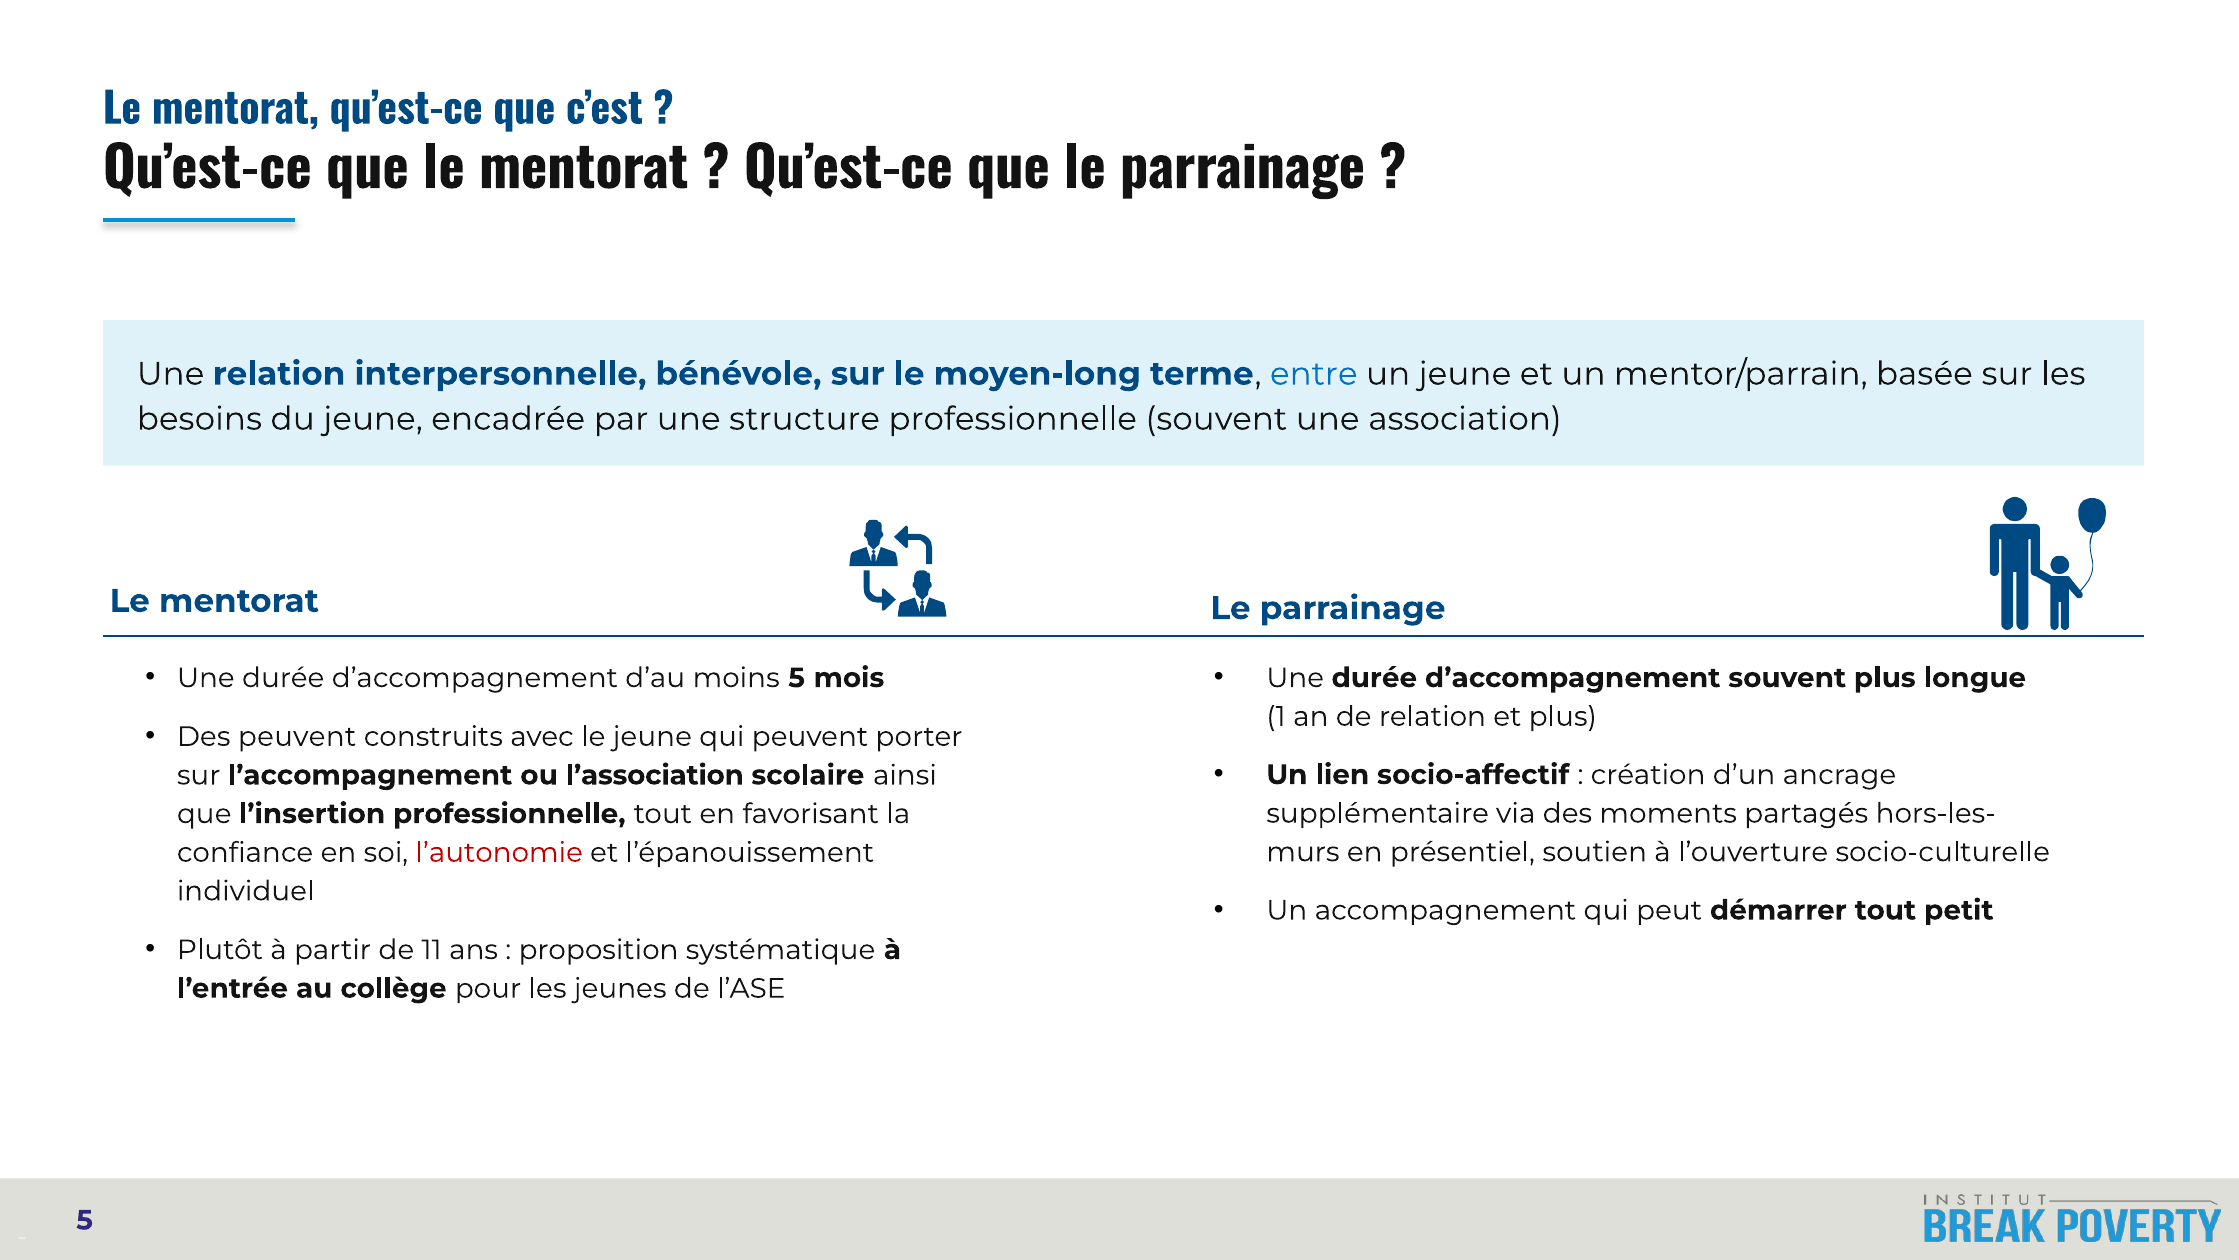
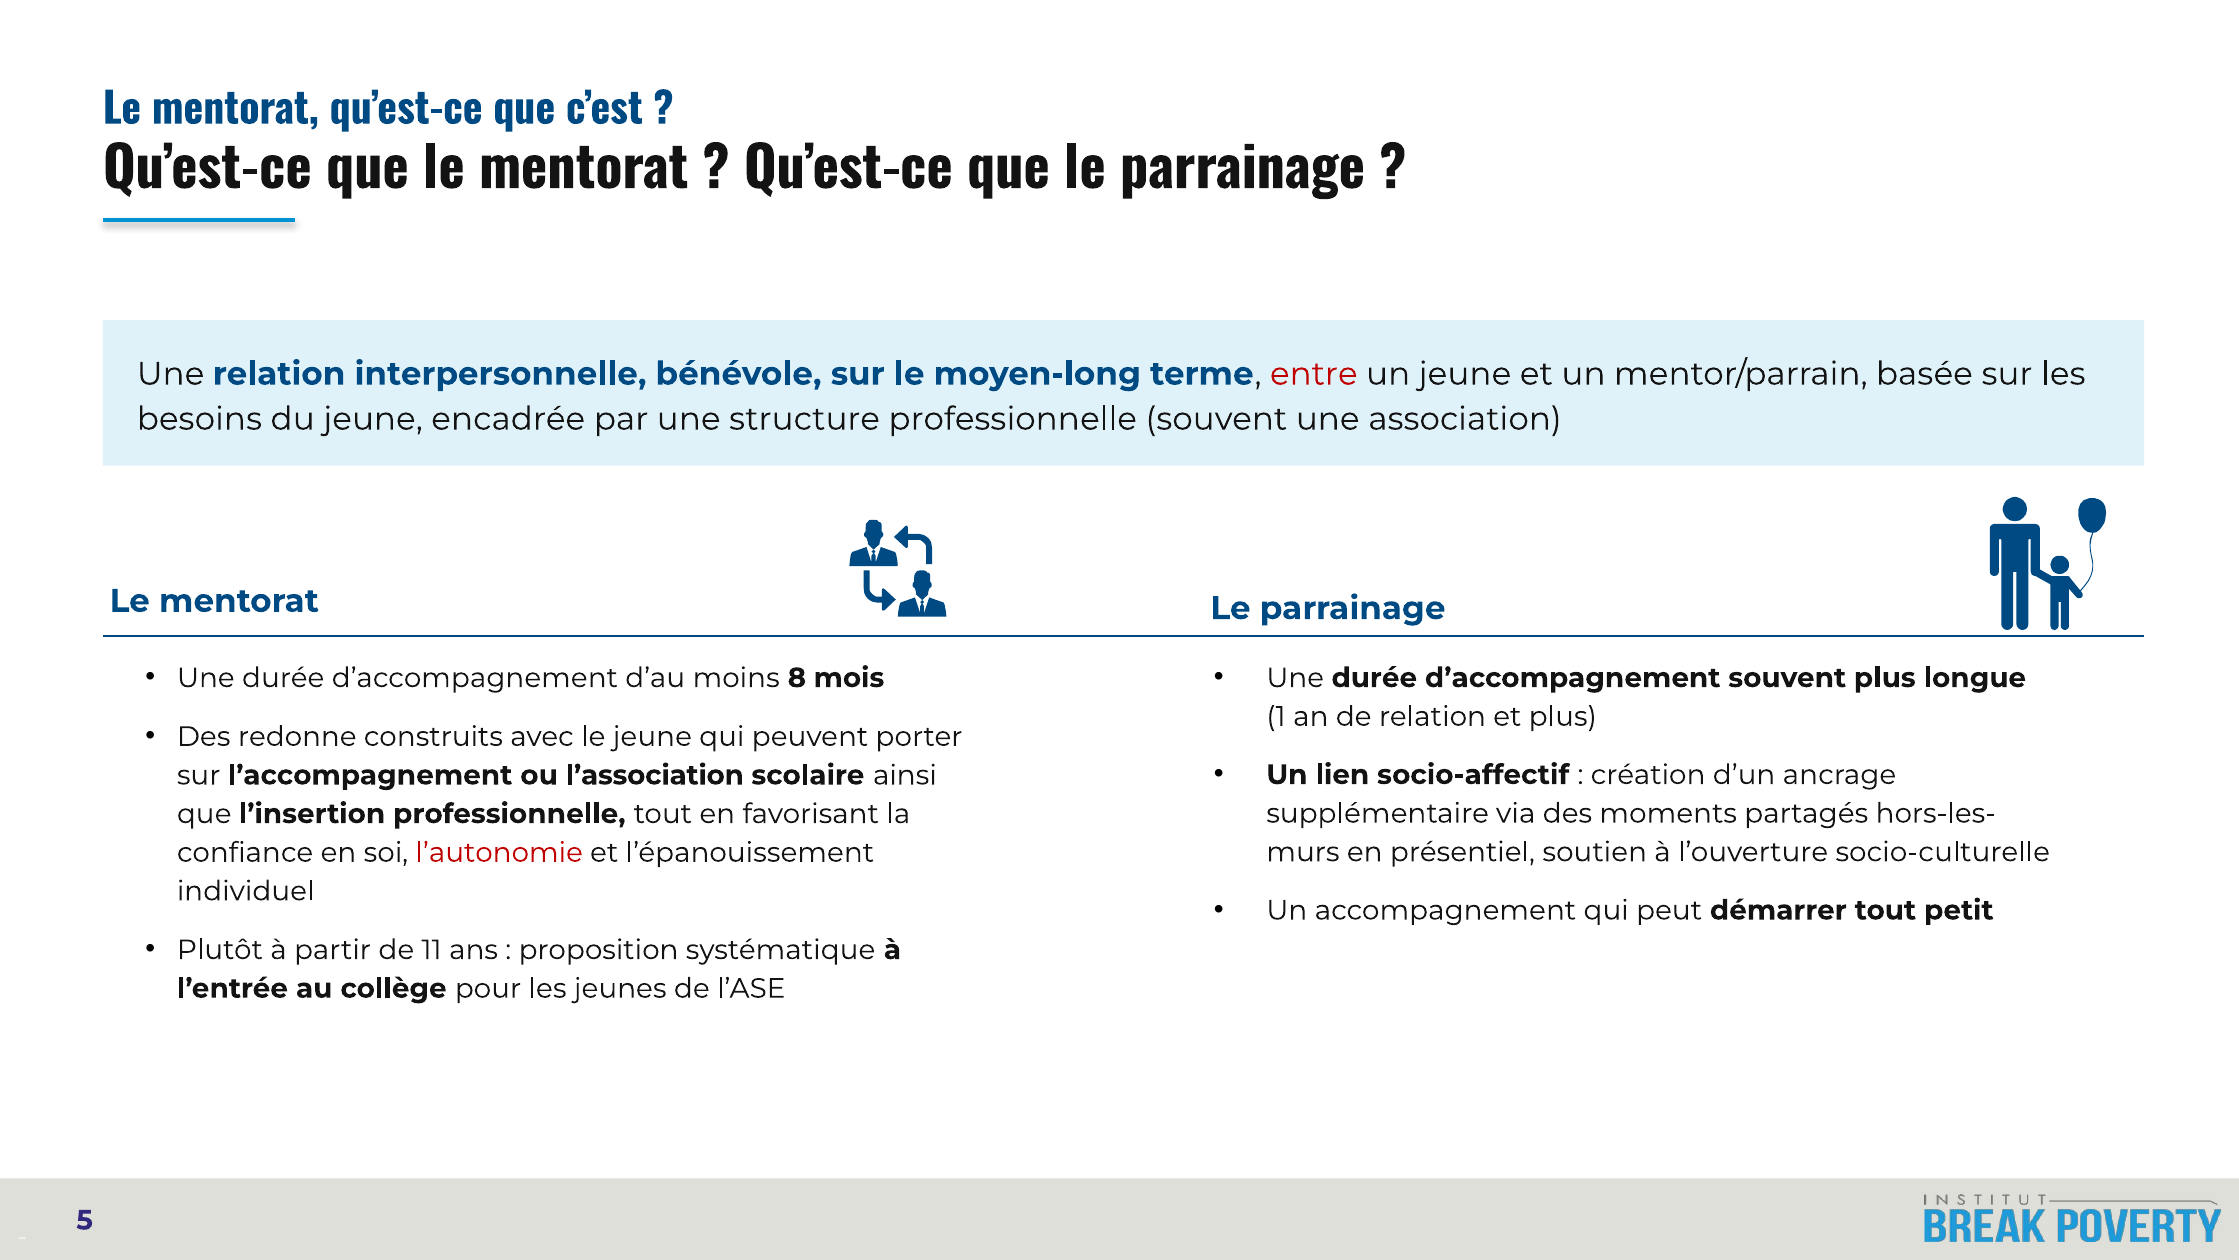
entre colour: blue -> red
moins 5: 5 -> 8
Des peuvent: peuvent -> redonne
